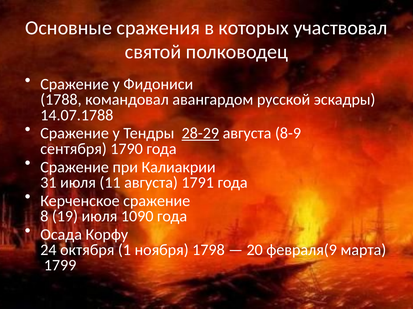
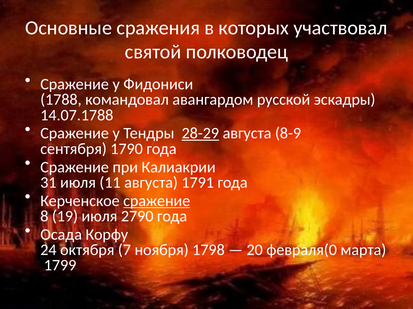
сражение at (157, 201) underline: none -> present
1090: 1090 -> 2790
1: 1 -> 7
февраля(9: февраля(9 -> февраля(0
